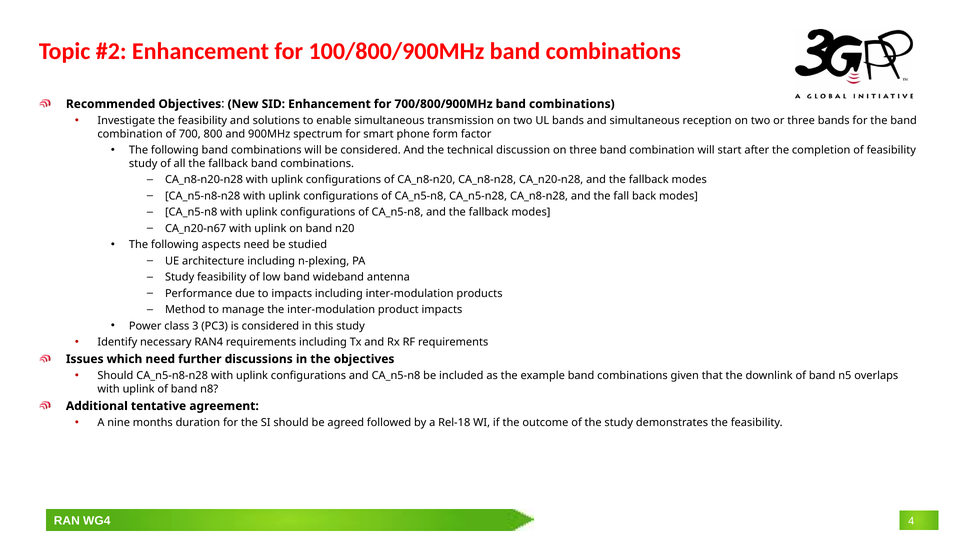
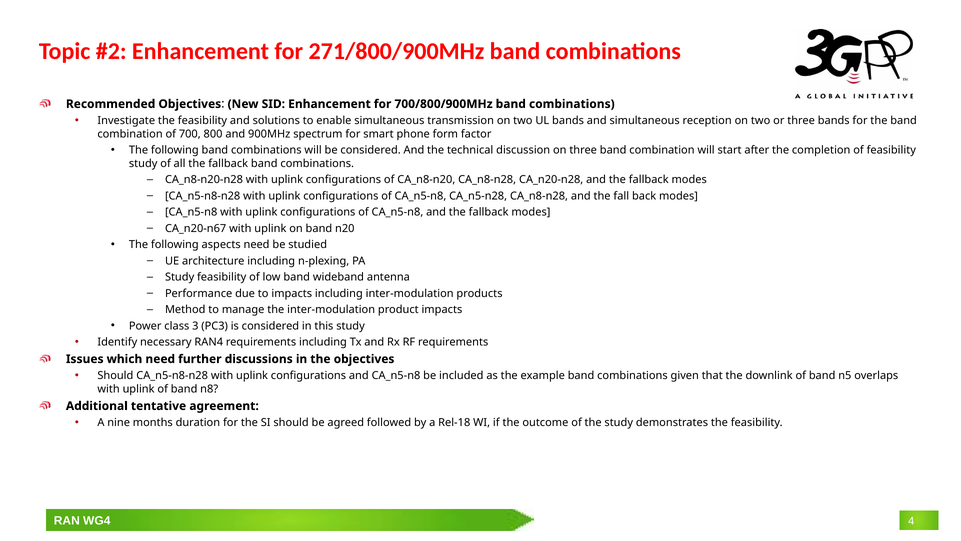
100/800/900MHz: 100/800/900MHz -> 271/800/900MHz
